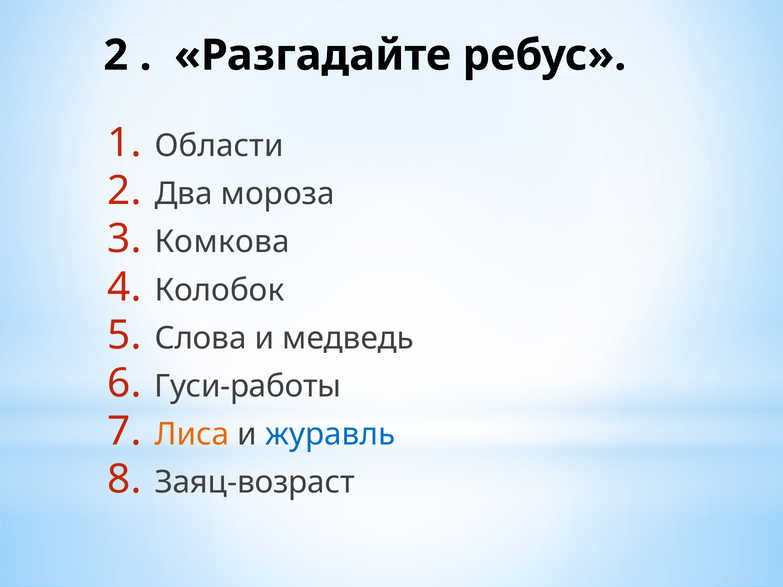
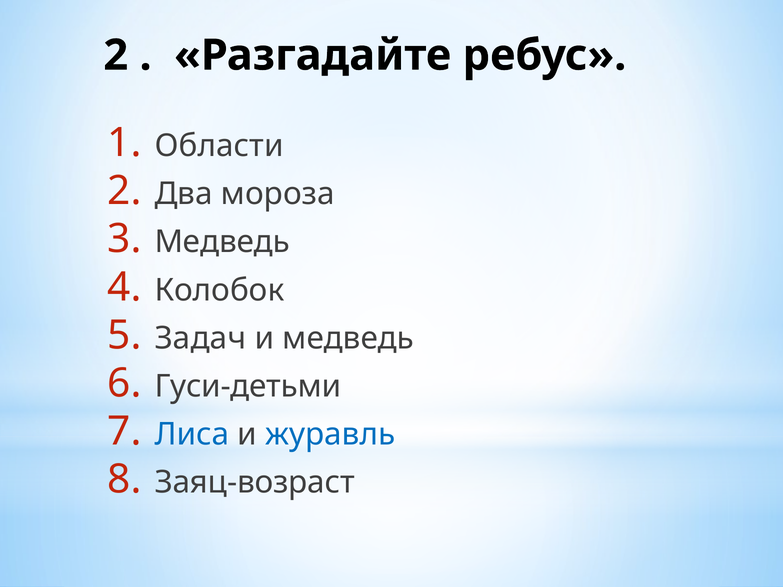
Комкова at (222, 242): Комкова -> Медведь
Слова: Слова -> Задач
Гуси-работы: Гуси-работы -> Гуси-детьми
Лиса colour: orange -> blue
